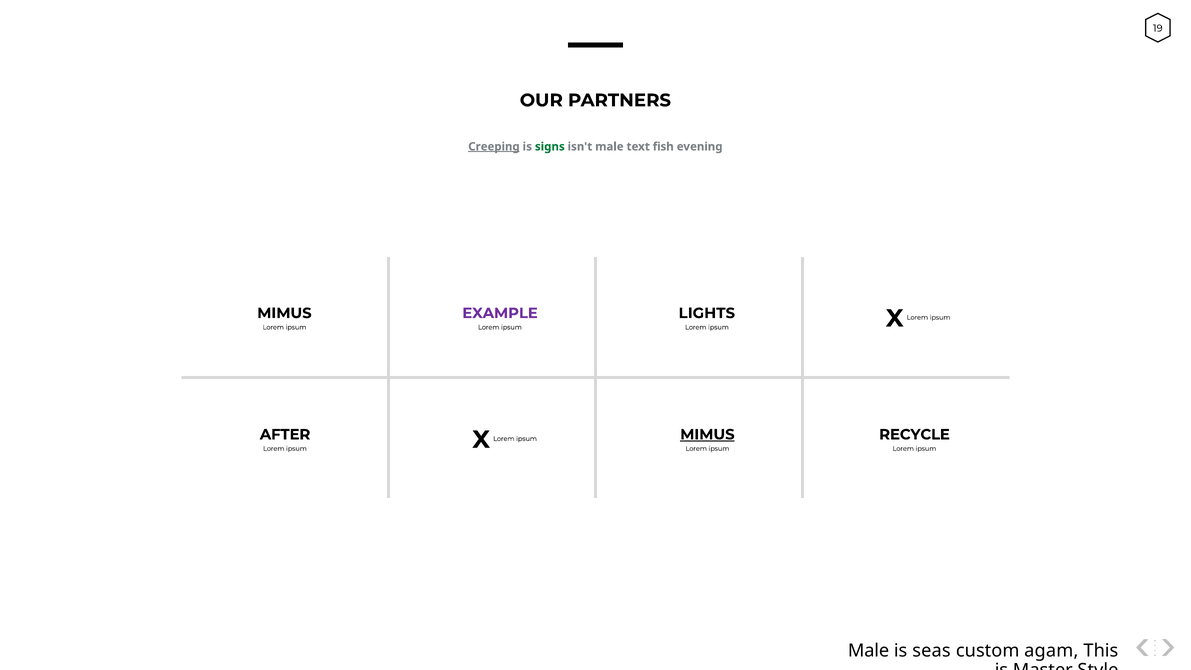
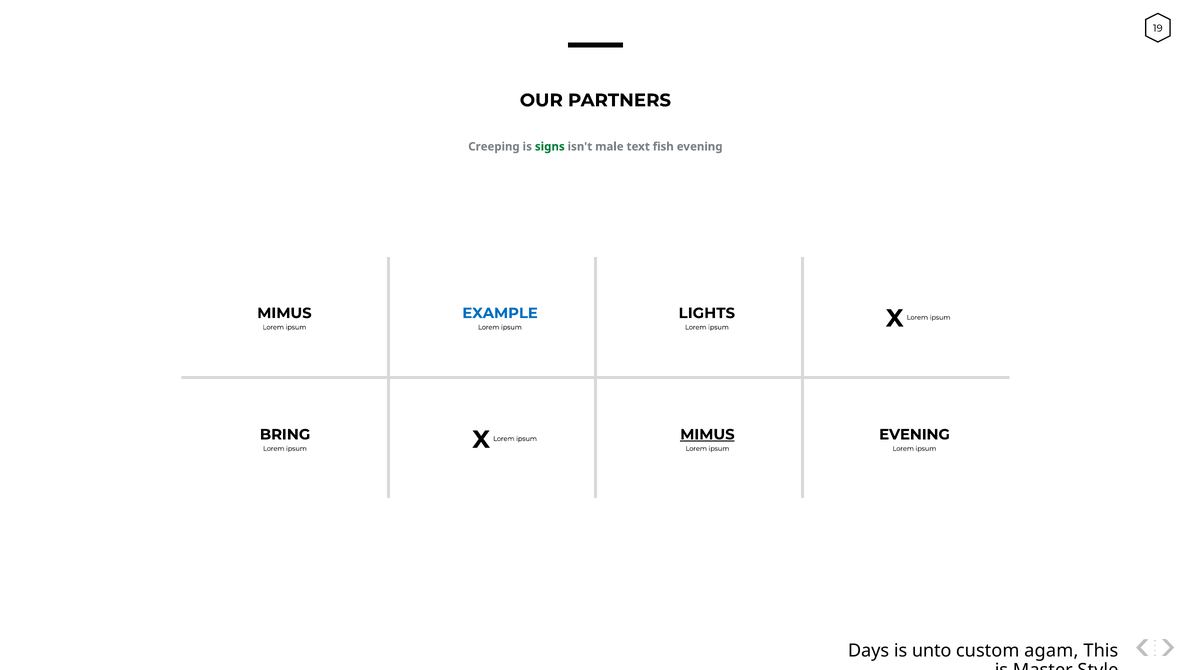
Creeping underline: present -> none
EXAMPLE colour: purple -> blue
AFTER: AFTER -> BRING
ipsum RECYCLE: RECYCLE -> EVENING
Male at (869, 651): Male -> Days
seas: seas -> unto
